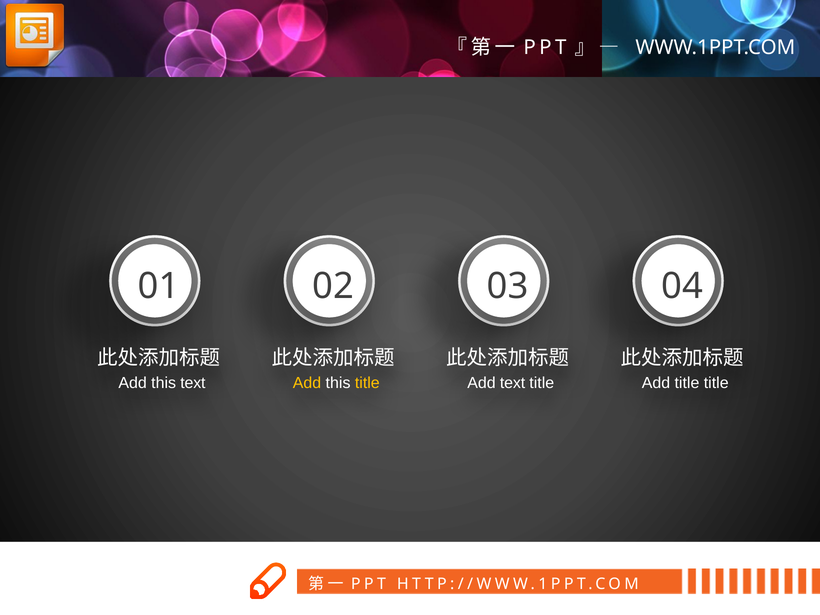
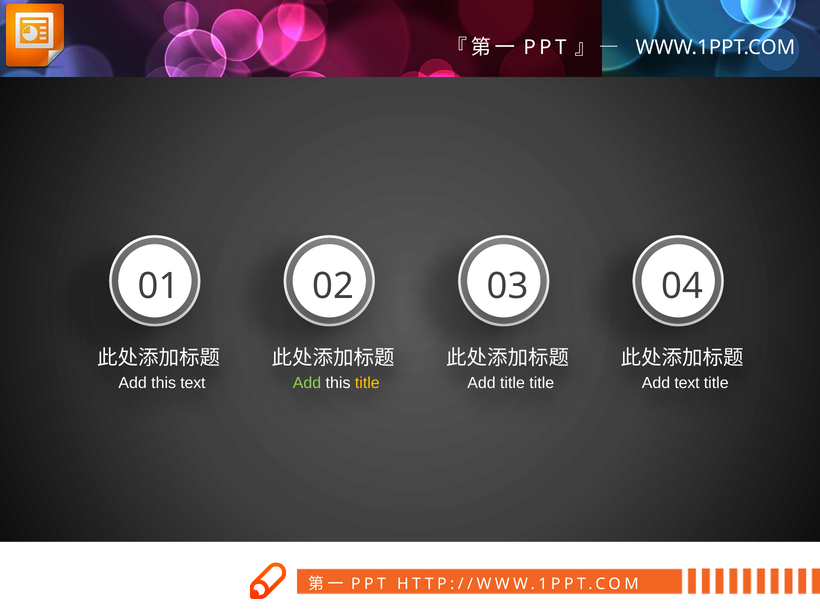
Add at (307, 383) colour: yellow -> light green
Add text: text -> title
Add title: title -> text
